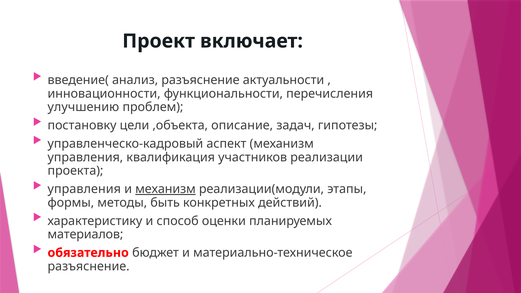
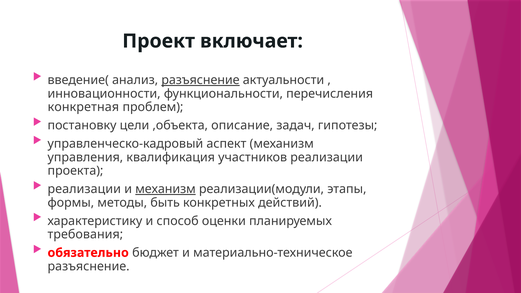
разъяснение at (200, 80) underline: none -> present
улучшению: улучшению -> конкретная
управления at (84, 189): управления -> реализации
материалов: материалов -> требования
